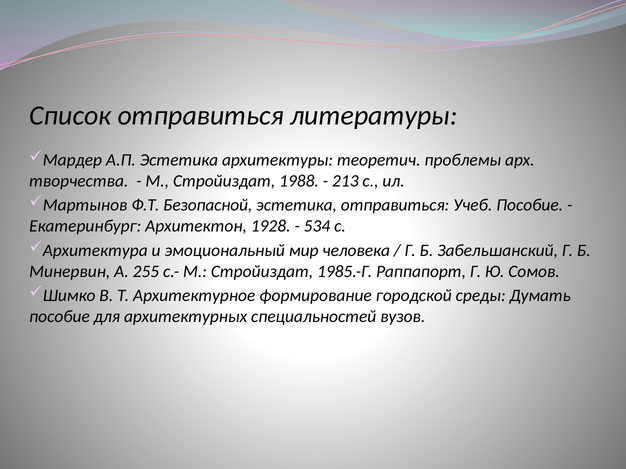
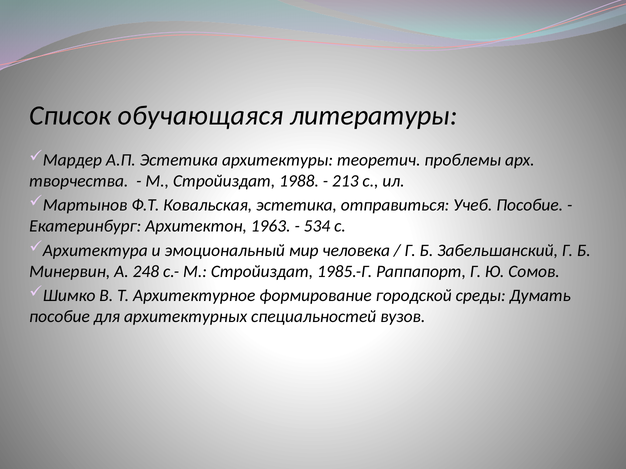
Список отправиться: отправиться -> обучающаяся
Безопасной: Безопасной -> Ковальская
1928: 1928 -> 1963
255: 255 -> 248
